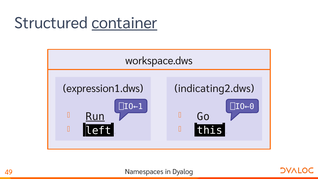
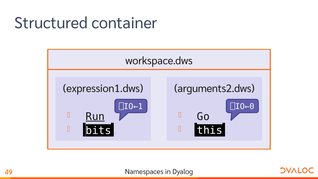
container underline: present -> none
indicating2.dws: indicating2.dws -> arguments2.dws
left: left -> bits
